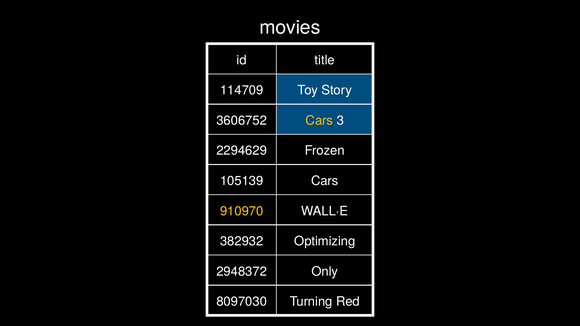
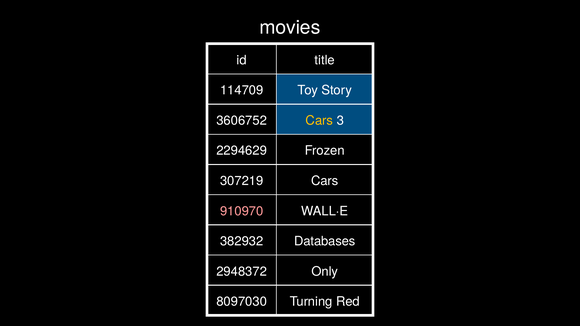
105139: 105139 -> 307219
910970 colour: yellow -> pink
Optimizing: Optimizing -> Databases
